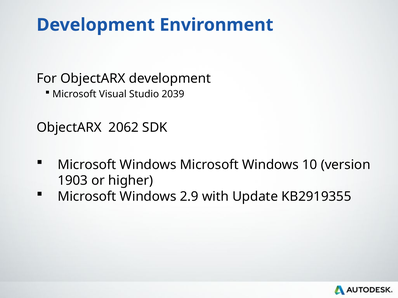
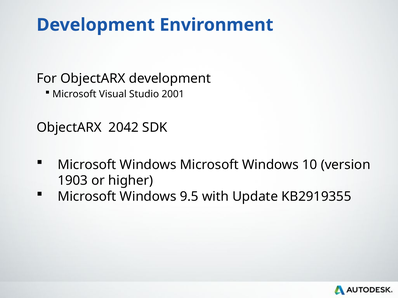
2039: 2039 -> 2001
2062: 2062 -> 2042
2.9: 2.9 -> 9.5
